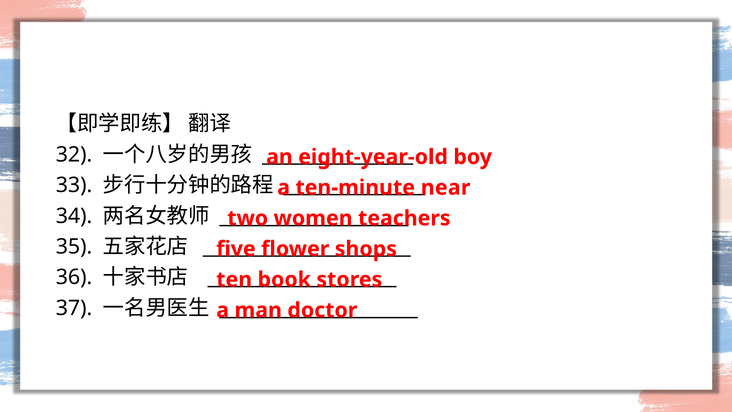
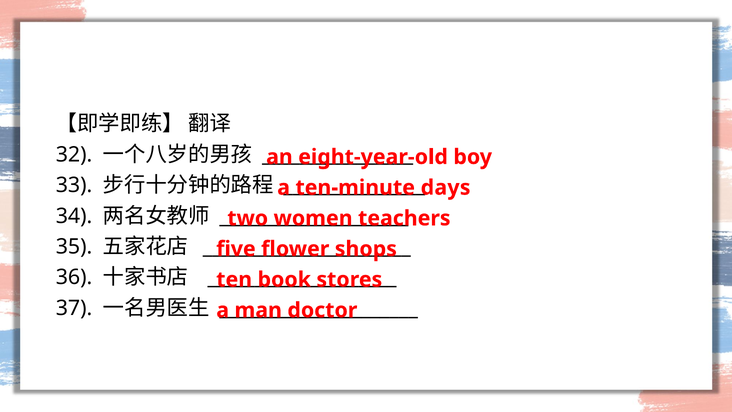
near: near -> days
